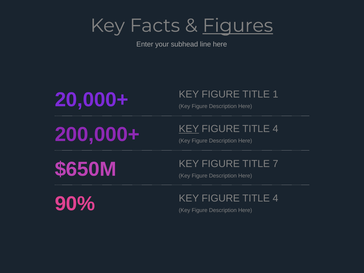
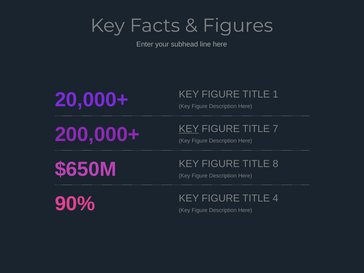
Figures underline: present -> none
4 at (275, 129): 4 -> 7
7: 7 -> 8
